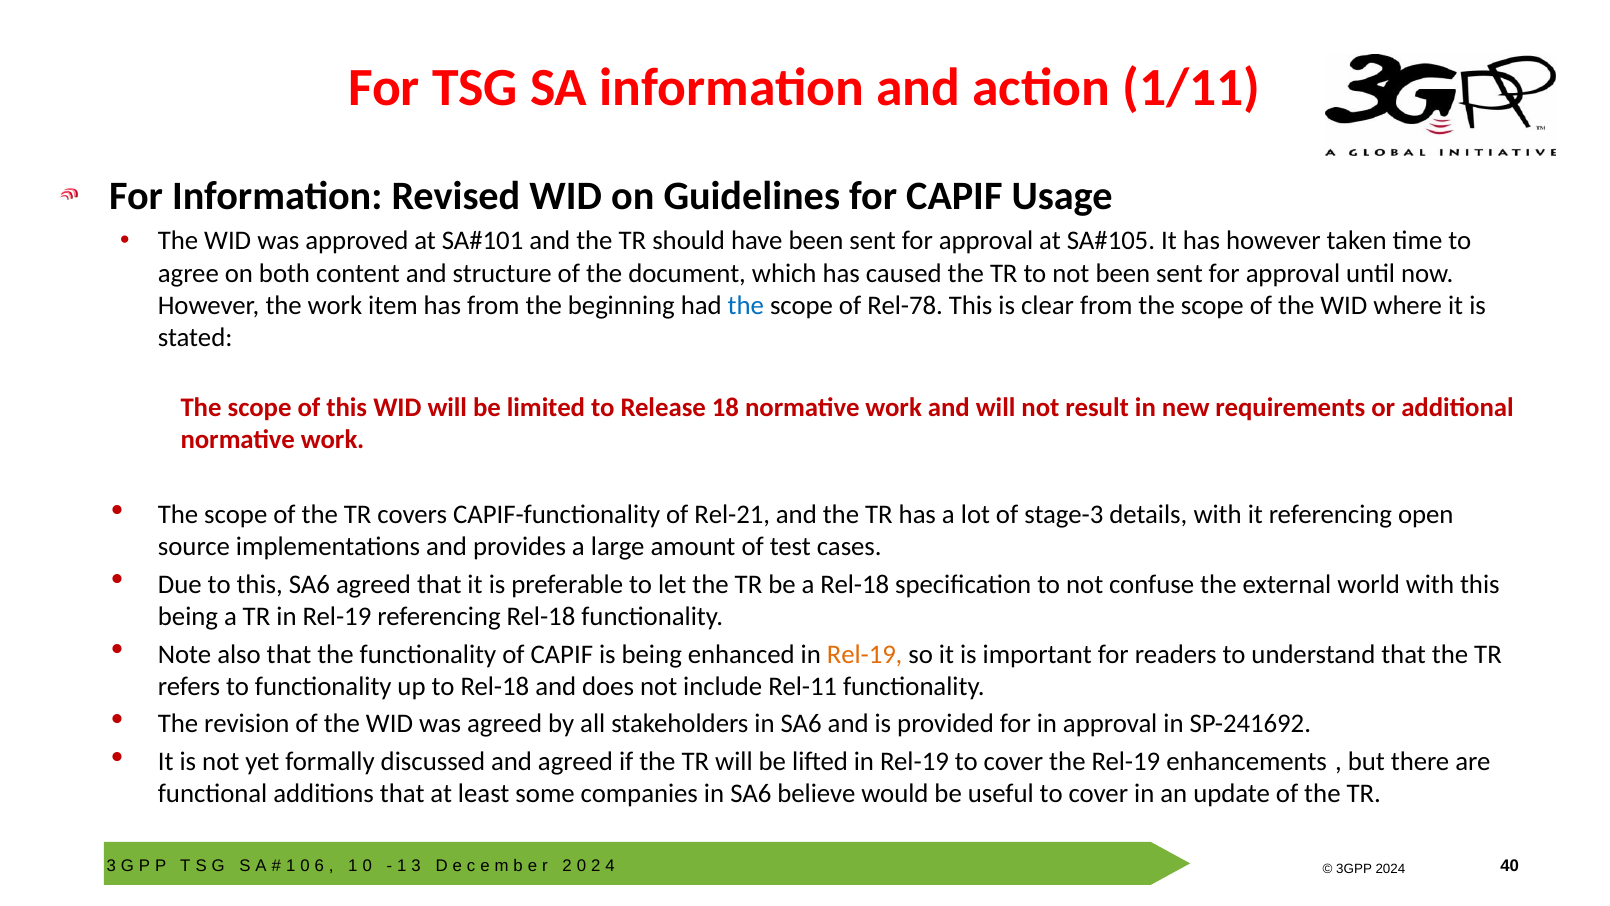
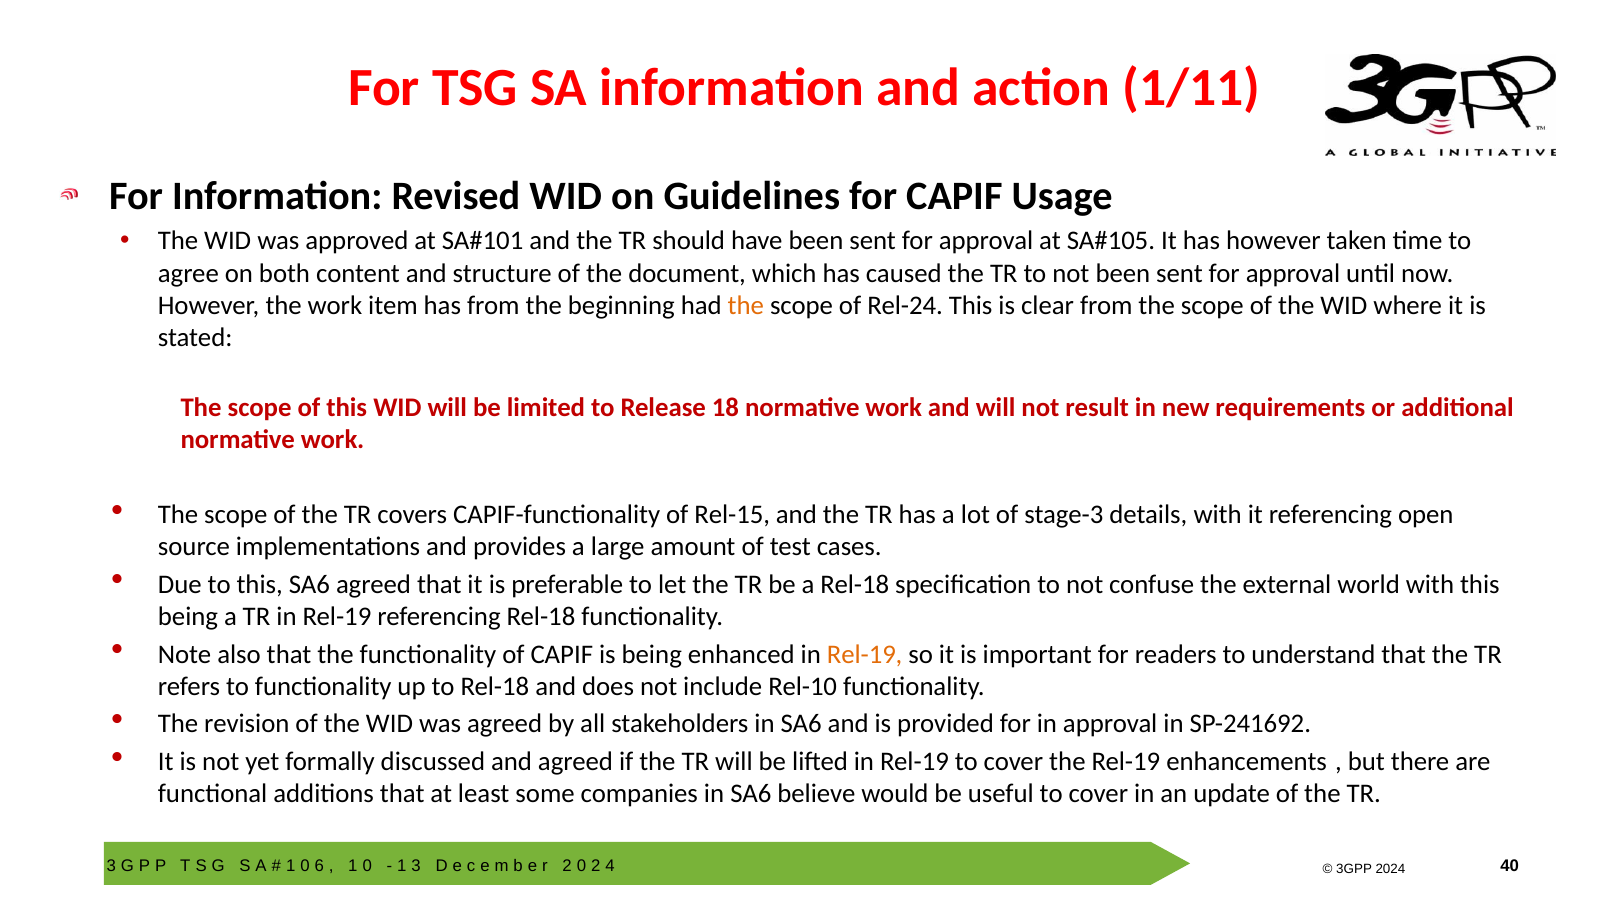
the at (746, 305) colour: blue -> orange
Rel-78: Rel-78 -> Rel-24
Rel-21: Rel-21 -> Rel-15
Rel-11: Rel-11 -> Rel-10
